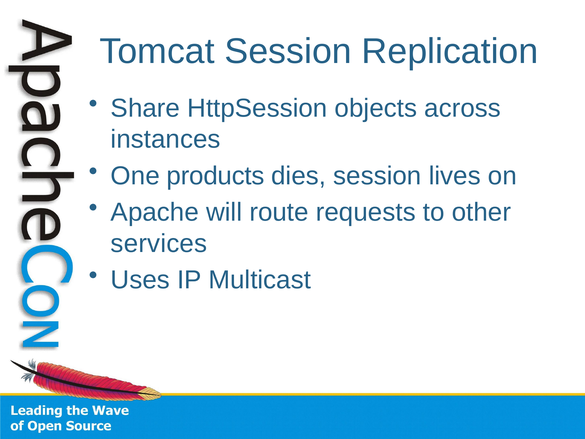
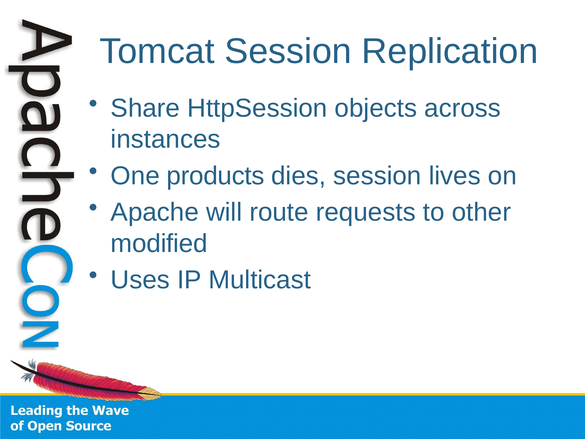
services: services -> modified
